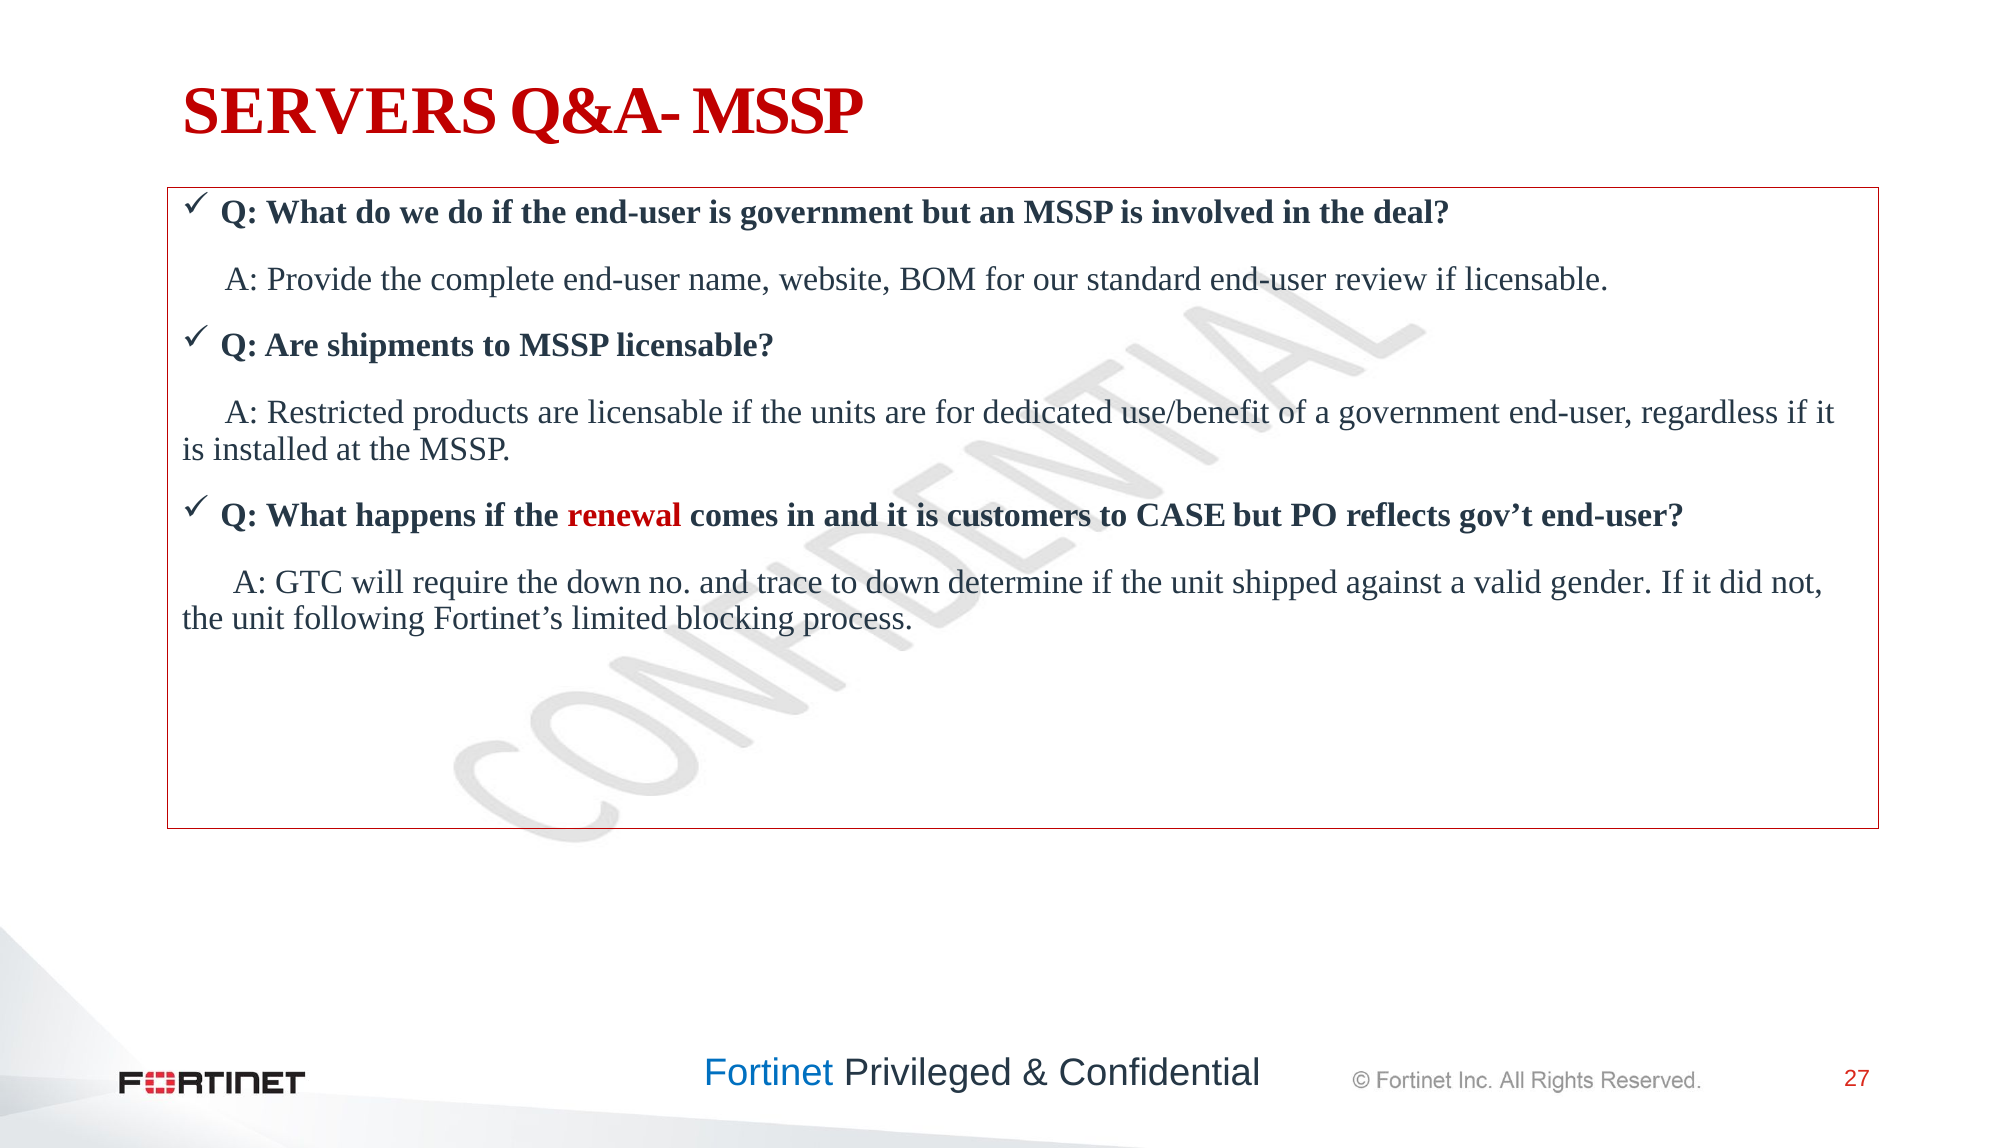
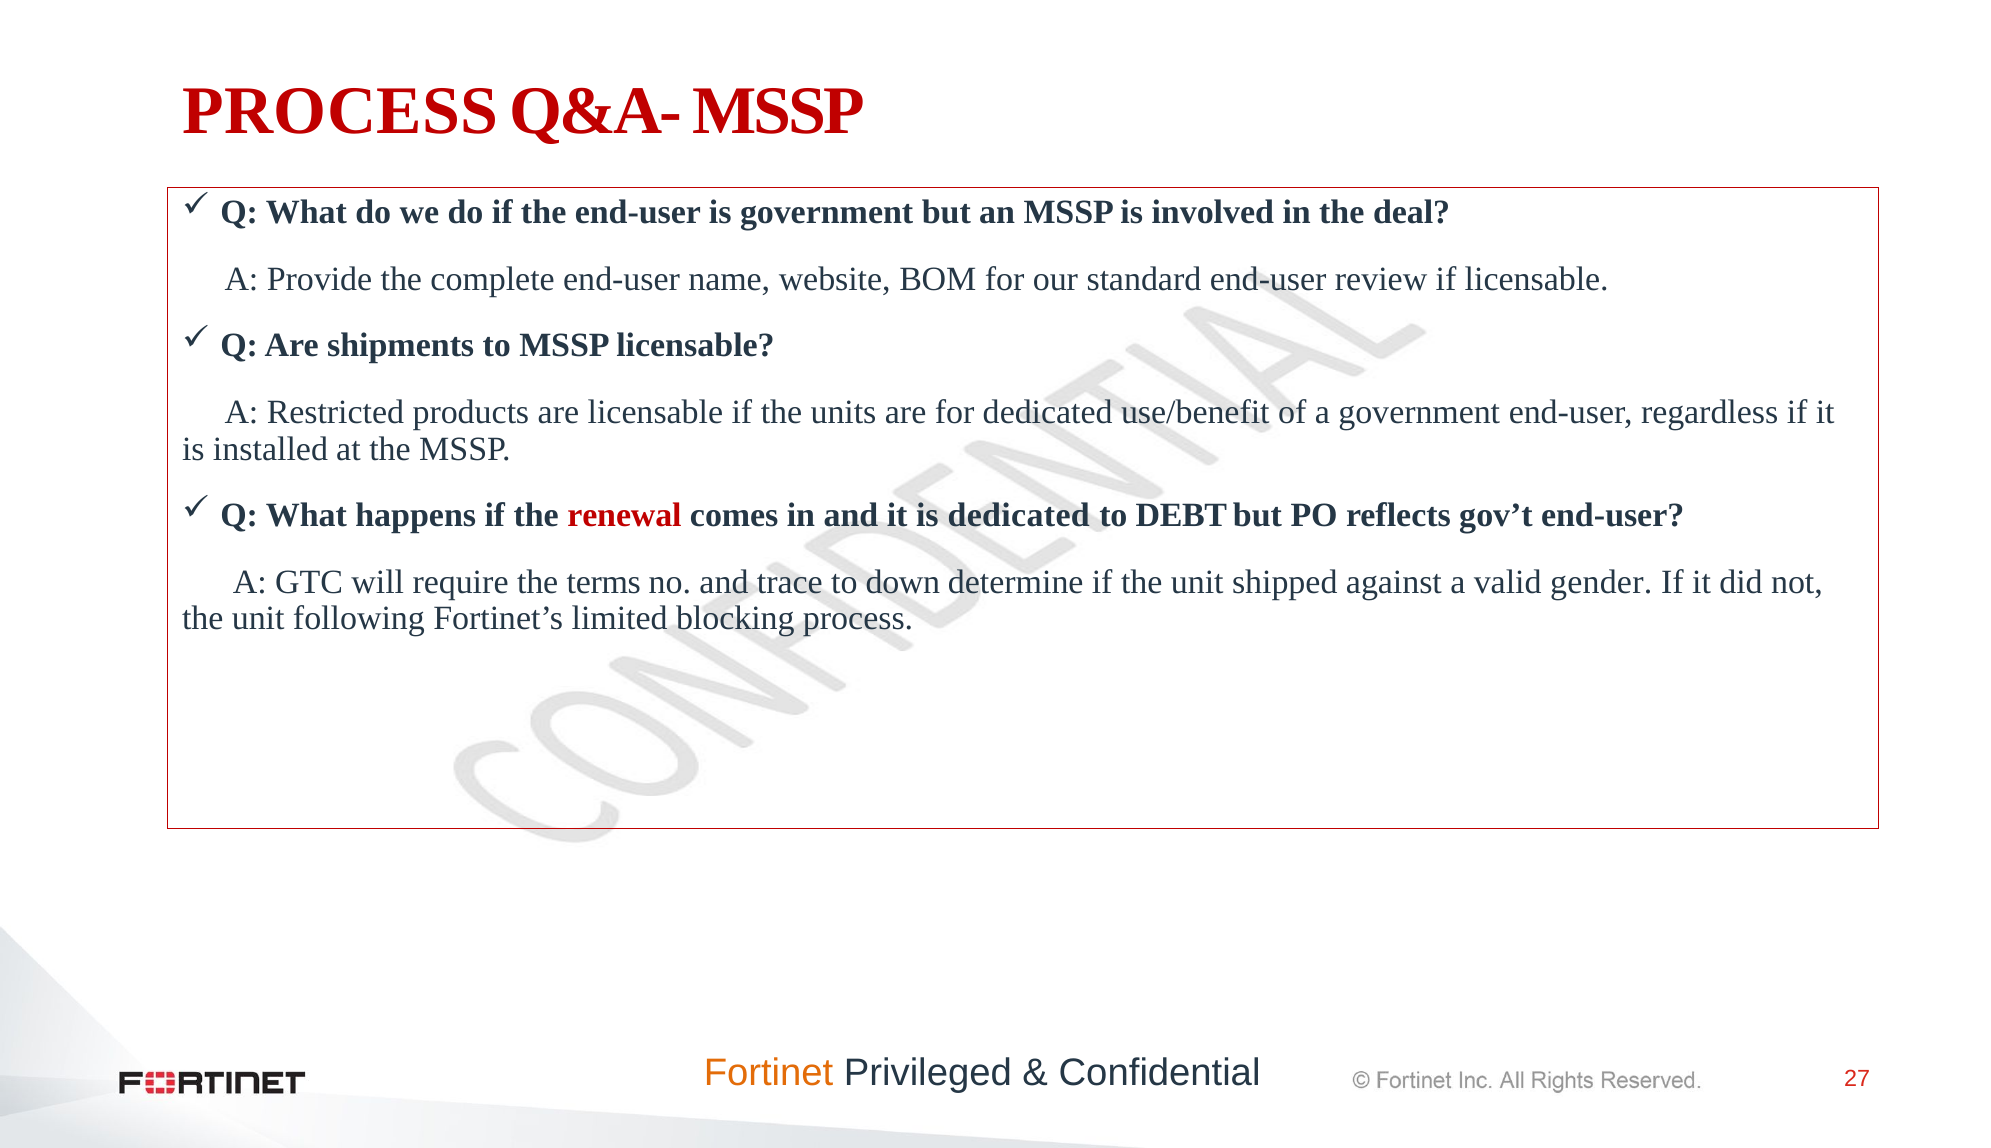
SERVERS at (340, 111): SERVERS -> PROCESS
is customers: customers -> dedicated
CASE: CASE -> DEBT
the down: down -> terms
Fortinet colour: blue -> orange
